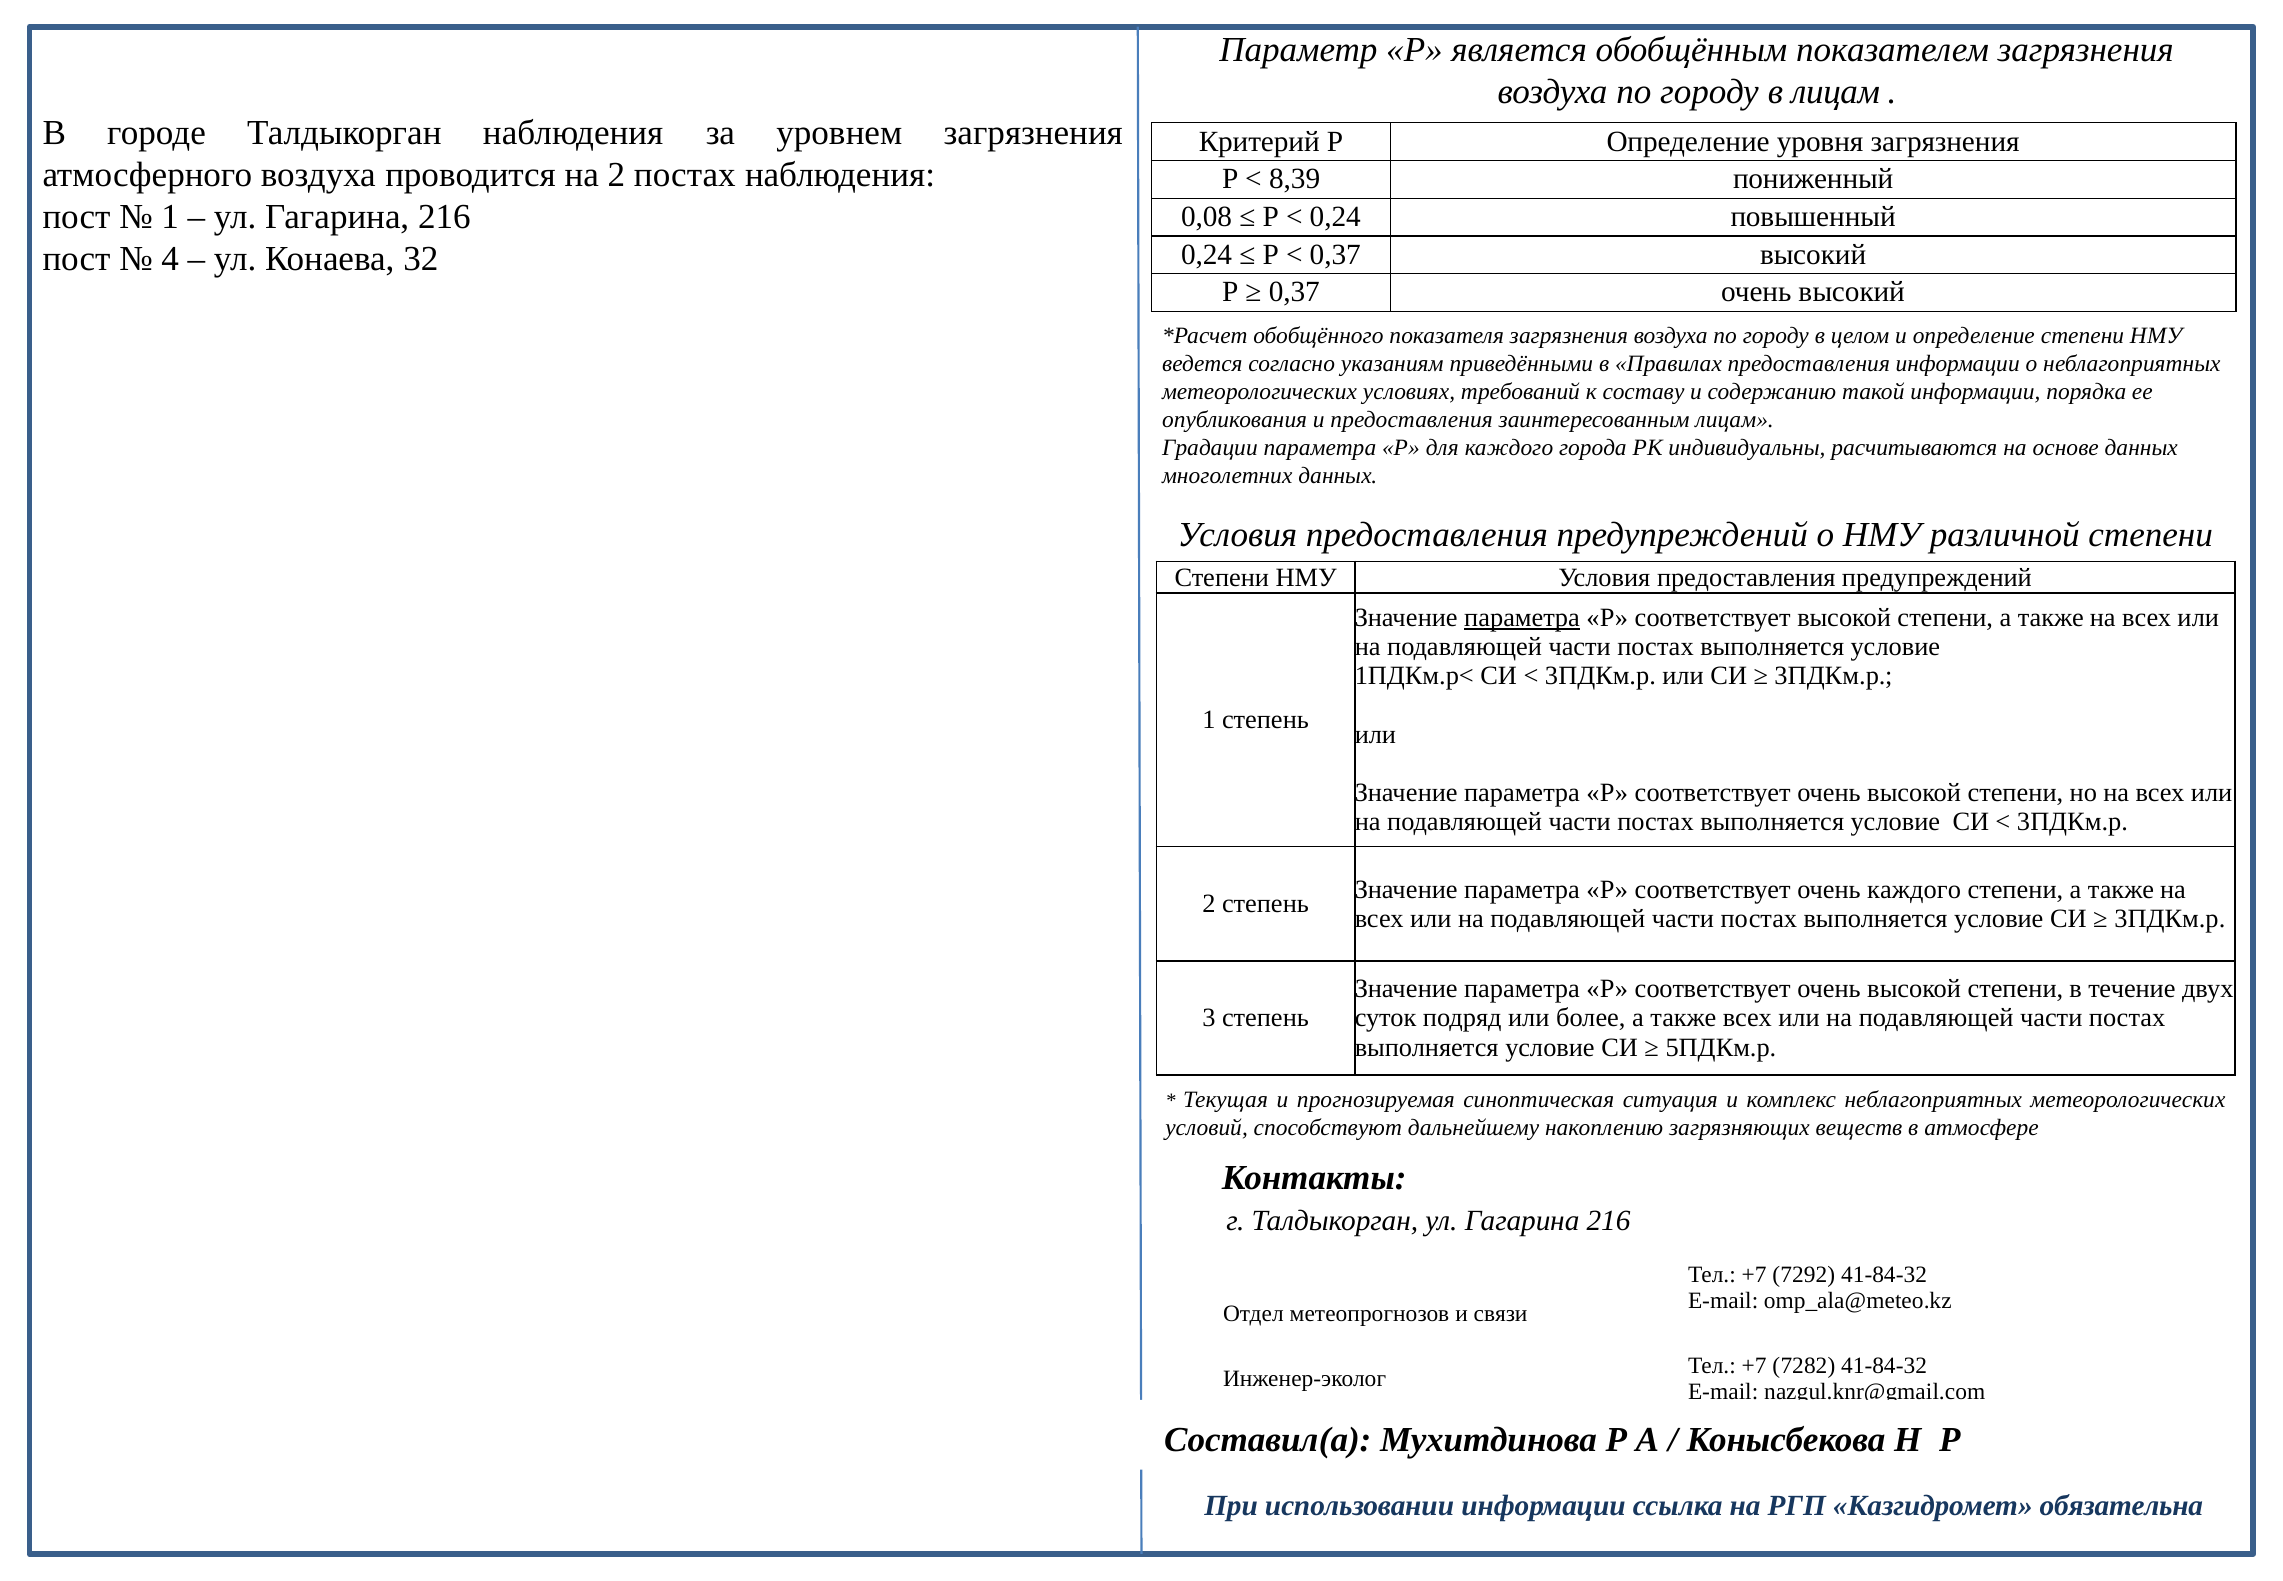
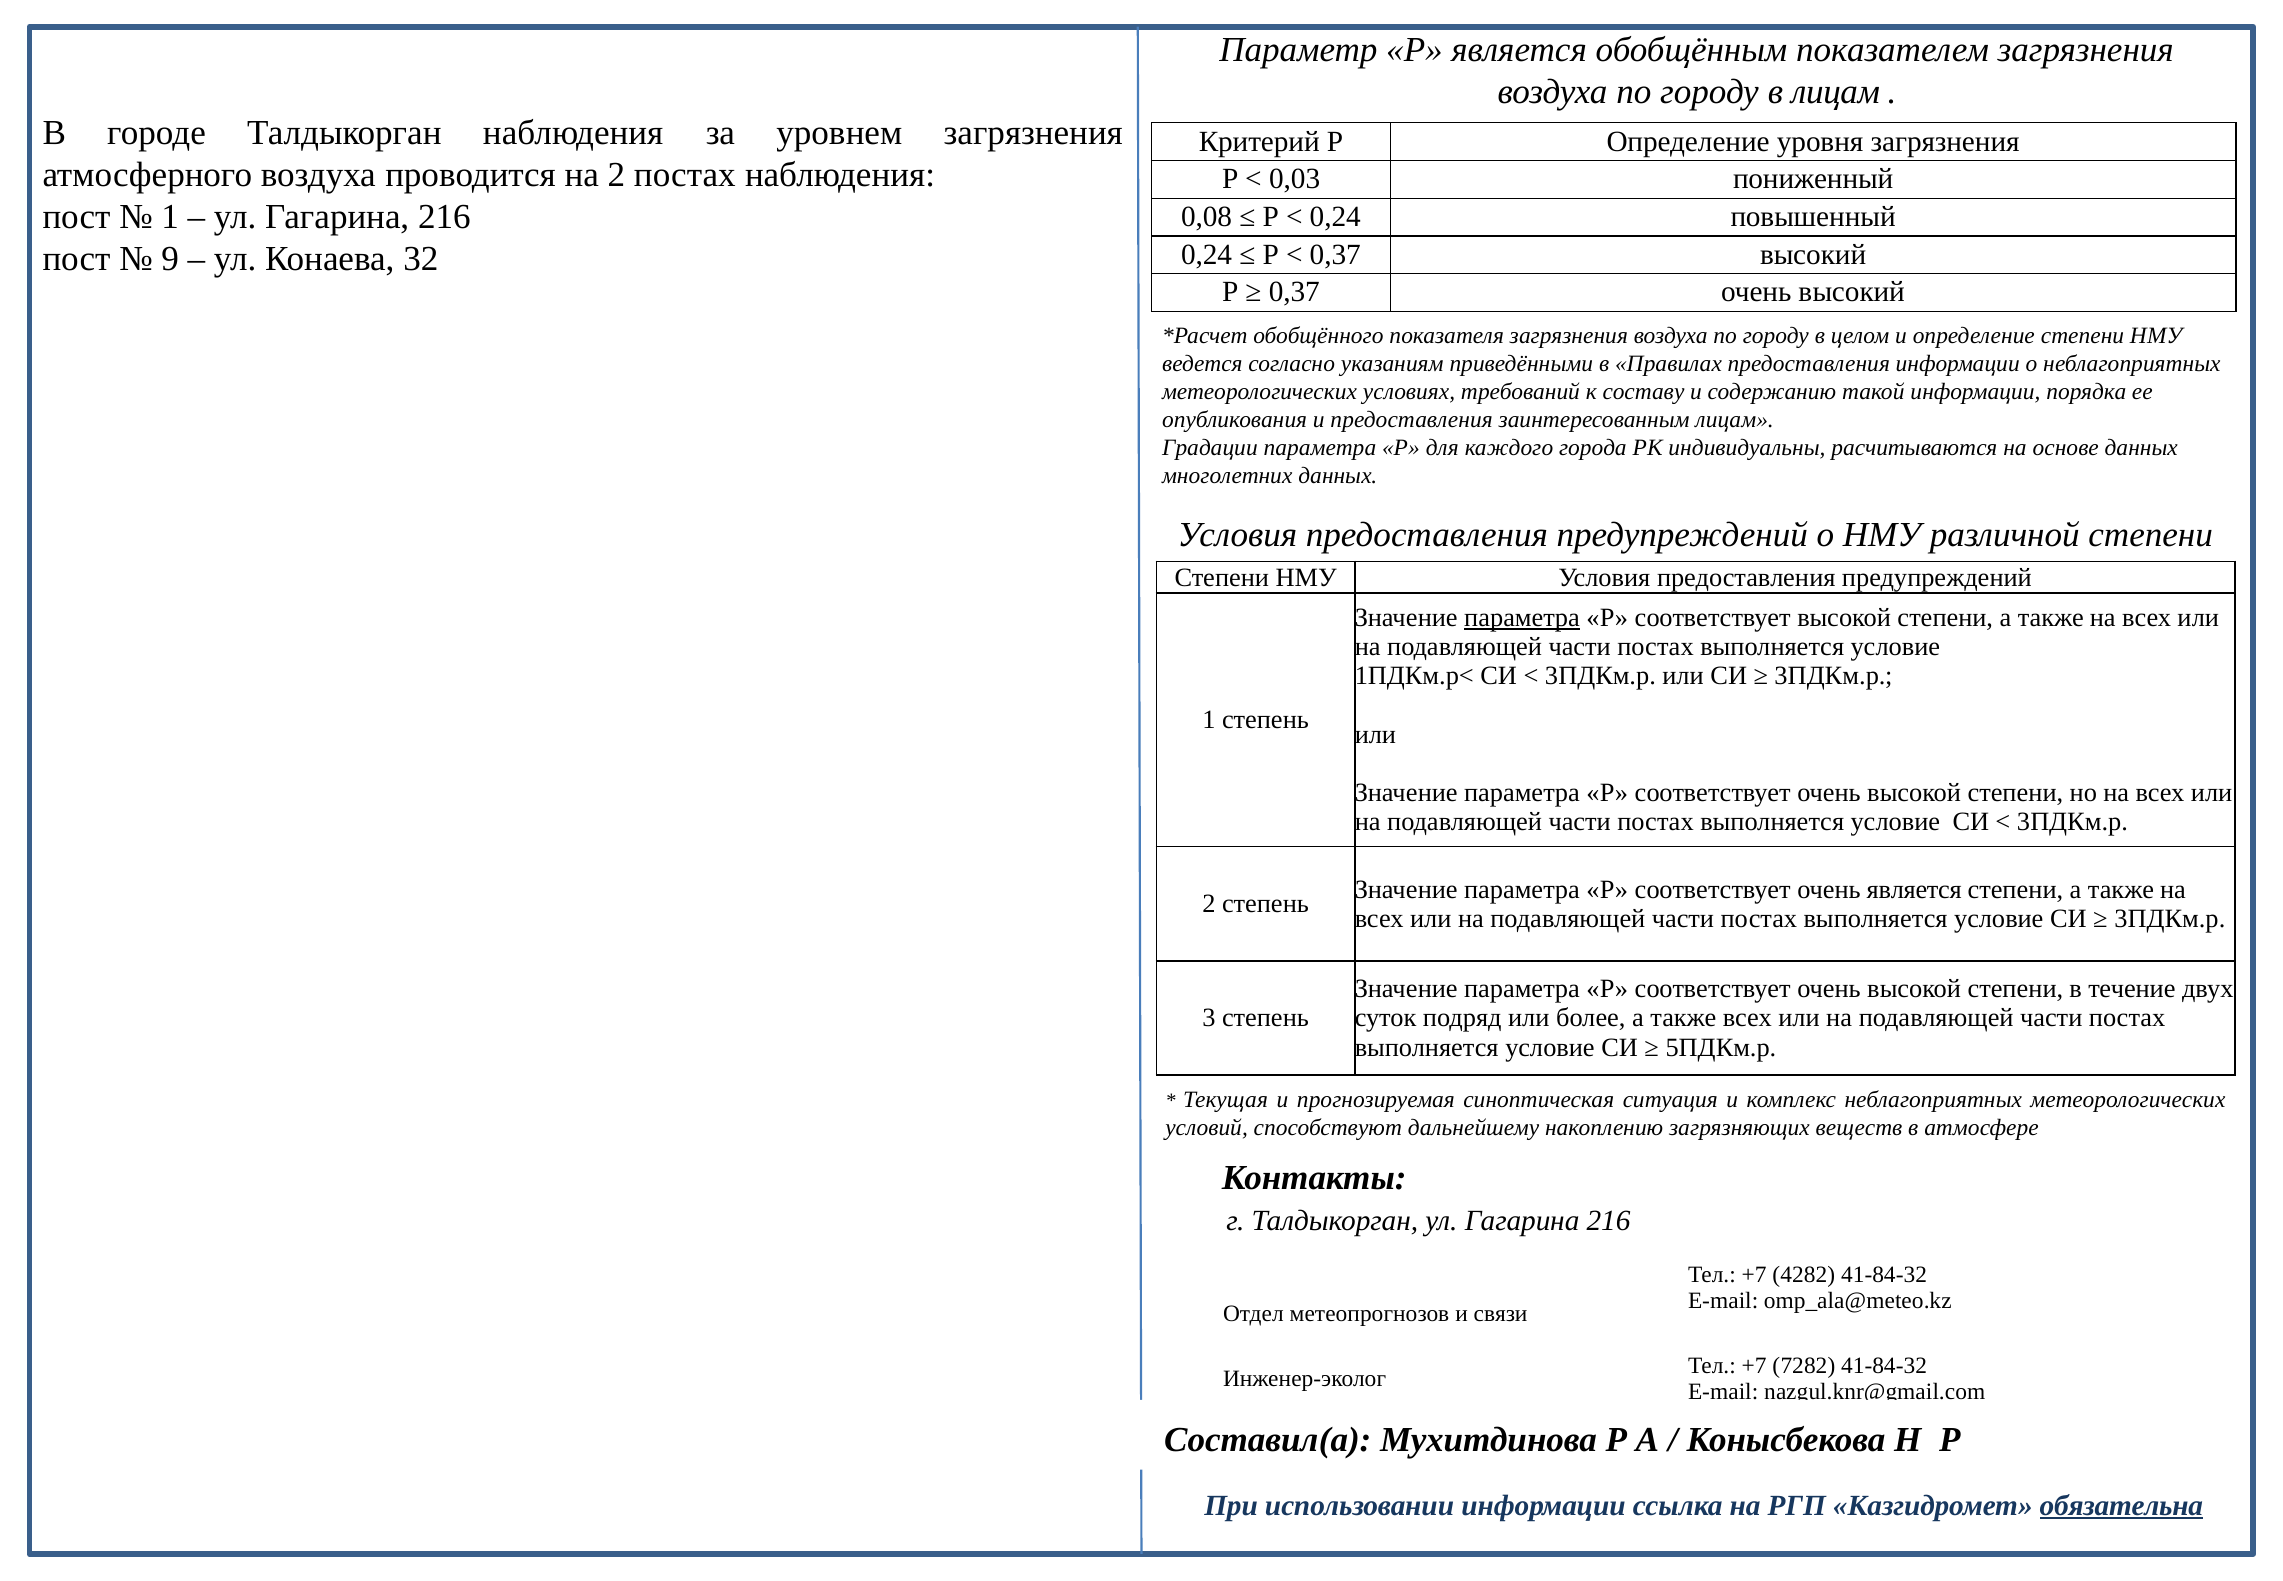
8,39: 8,39 -> 0,03
4: 4 -> 9
очень каждого: каждого -> является
7292: 7292 -> 4282
обязательна underline: none -> present
